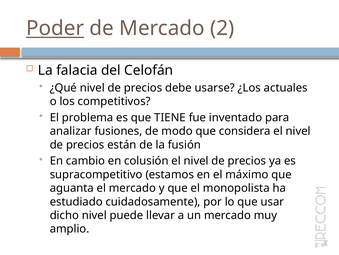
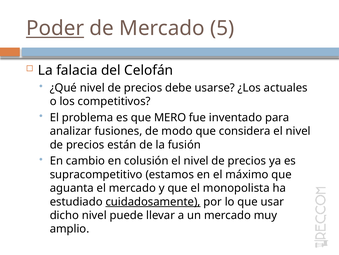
2: 2 -> 5
TIENE: TIENE -> MERO
cuidadosamente underline: none -> present
